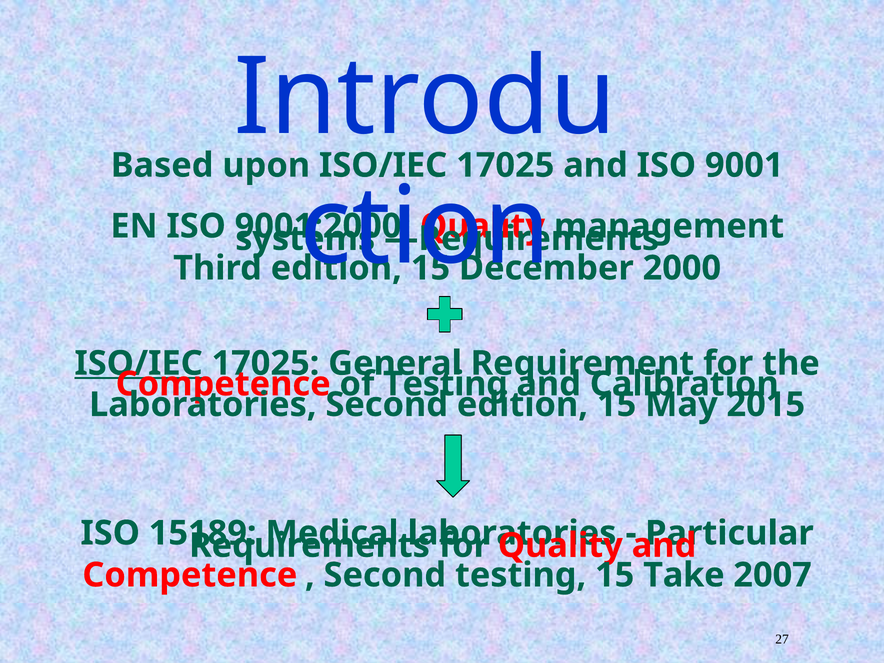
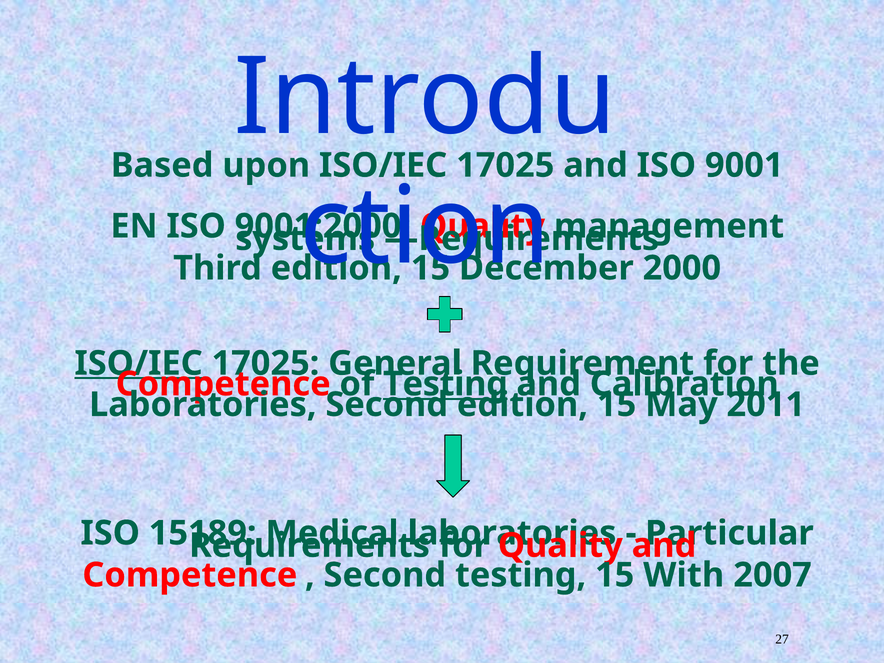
Testing at (445, 384) underline: none -> present
2015: 2015 -> 2011
Take: Take -> With
